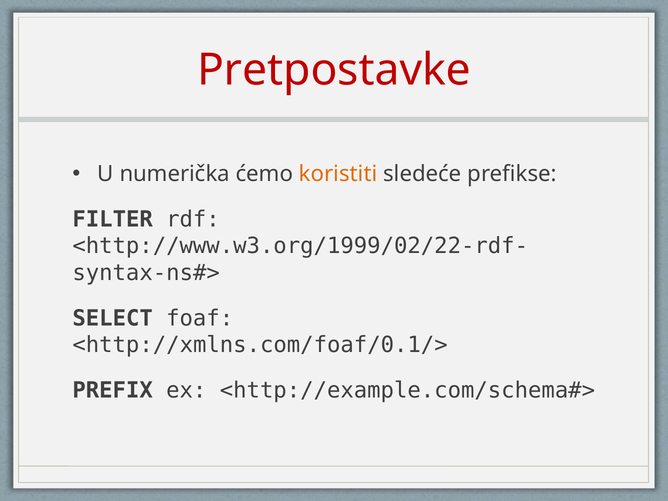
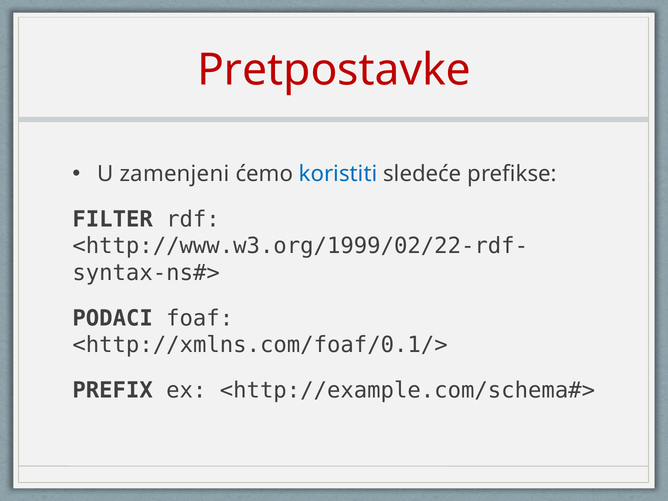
numerička: numerička -> zamenjeni
koristiti colour: orange -> blue
SELECT: SELECT -> PODACI
